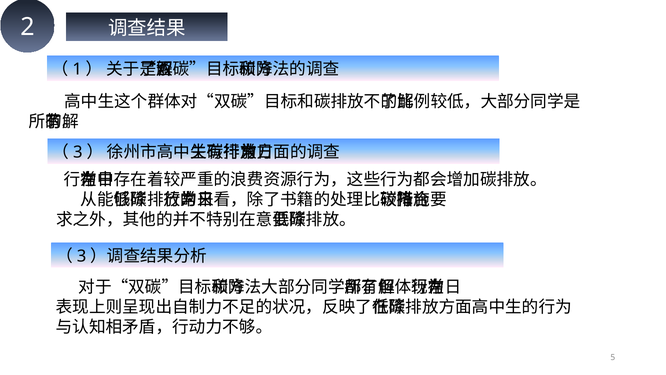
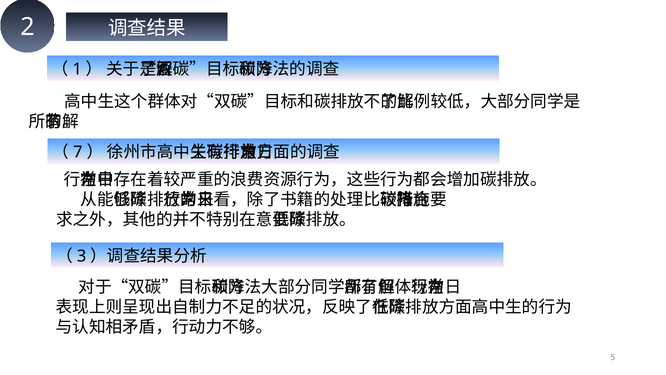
3 at (78, 152): 3 -> 7
